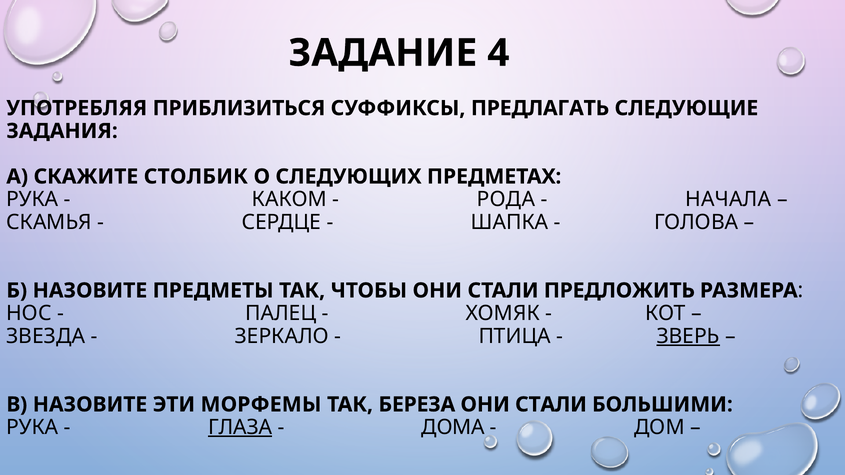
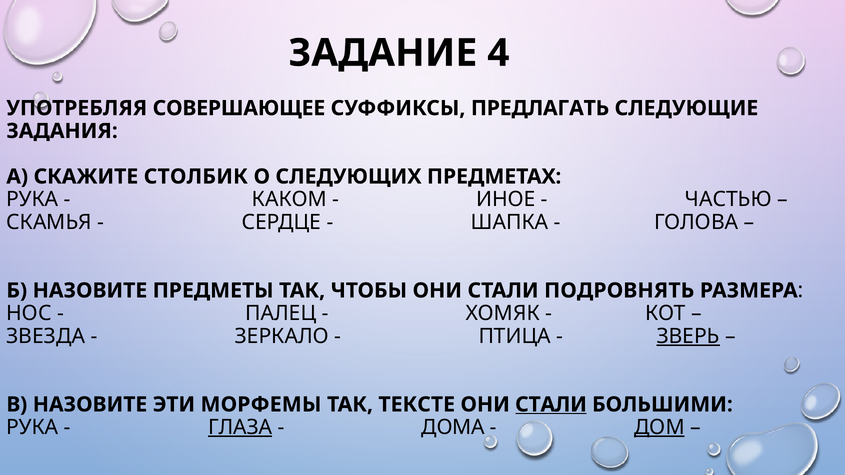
ПРИБЛИЗИТЬСЯ: ПРИБЛИЗИТЬСЯ -> СОВЕРШАЮЩЕЕ
РОДА: РОДА -> ИНОЕ
НАЧАЛА: НАЧАЛА -> ЧАСТЬЮ
ПРЕДЛОЖИТЬ: ПРЕДЛОЖИТЬ -> ПОДРОВНЯТЬ
БЕРЕЗА: БЕРЕЗА -> ТЕКСТЕ
СТАЛИ at (551, 405) underline: none -> present
ДОМ underline: none -> present
